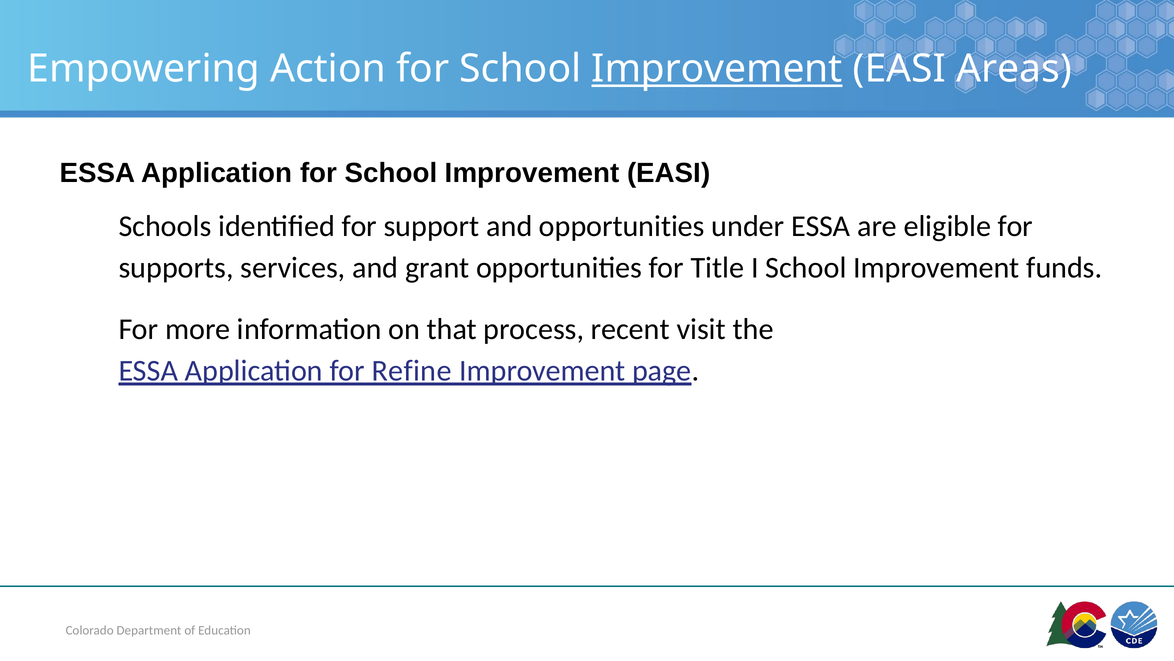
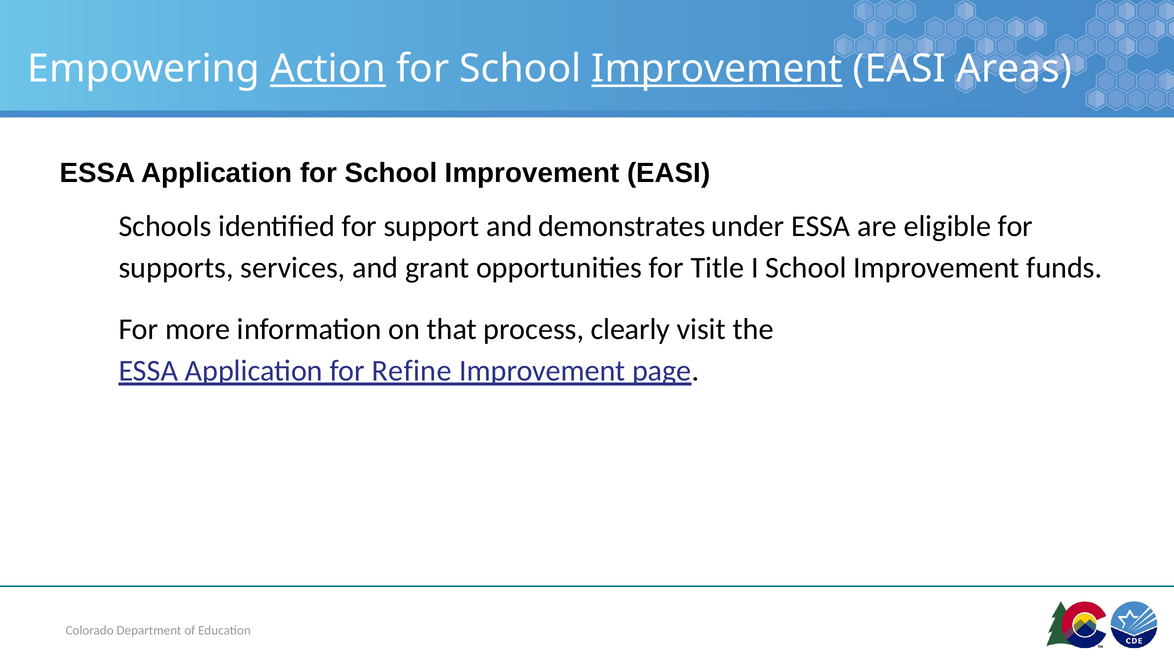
Action underline: none -> present
and opportunities: opportunities -> demonstrates
recent: recent -> clearly
